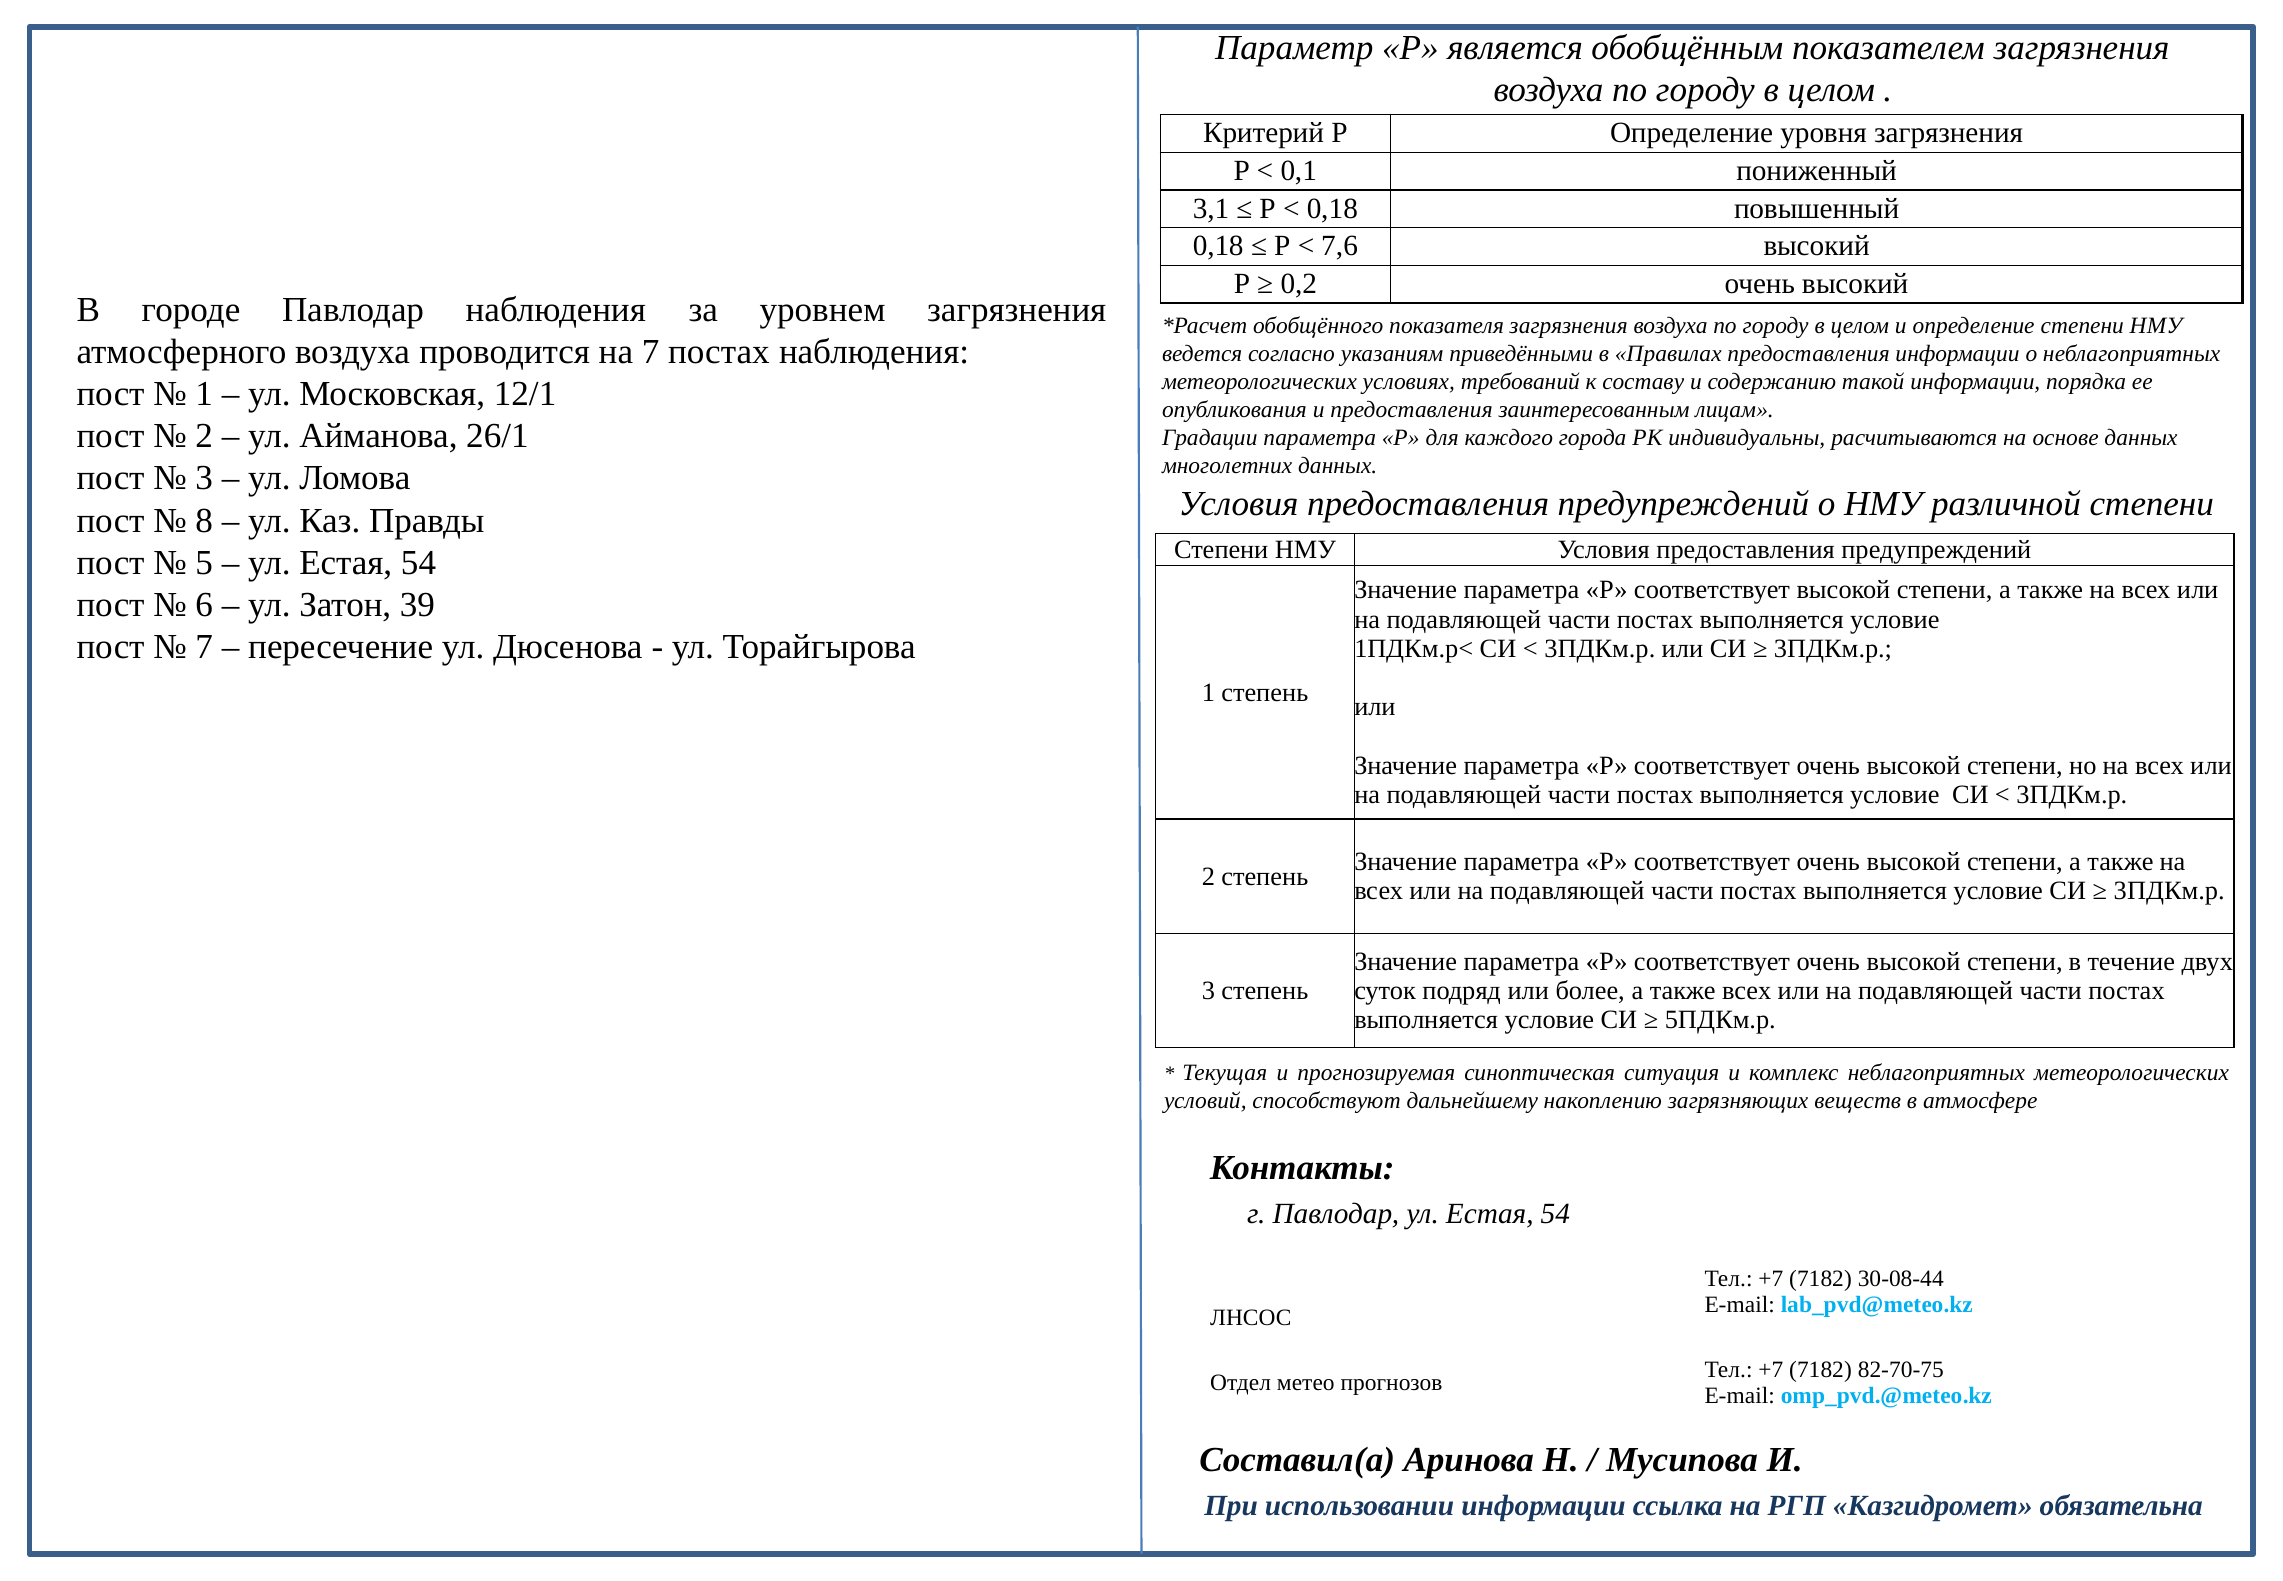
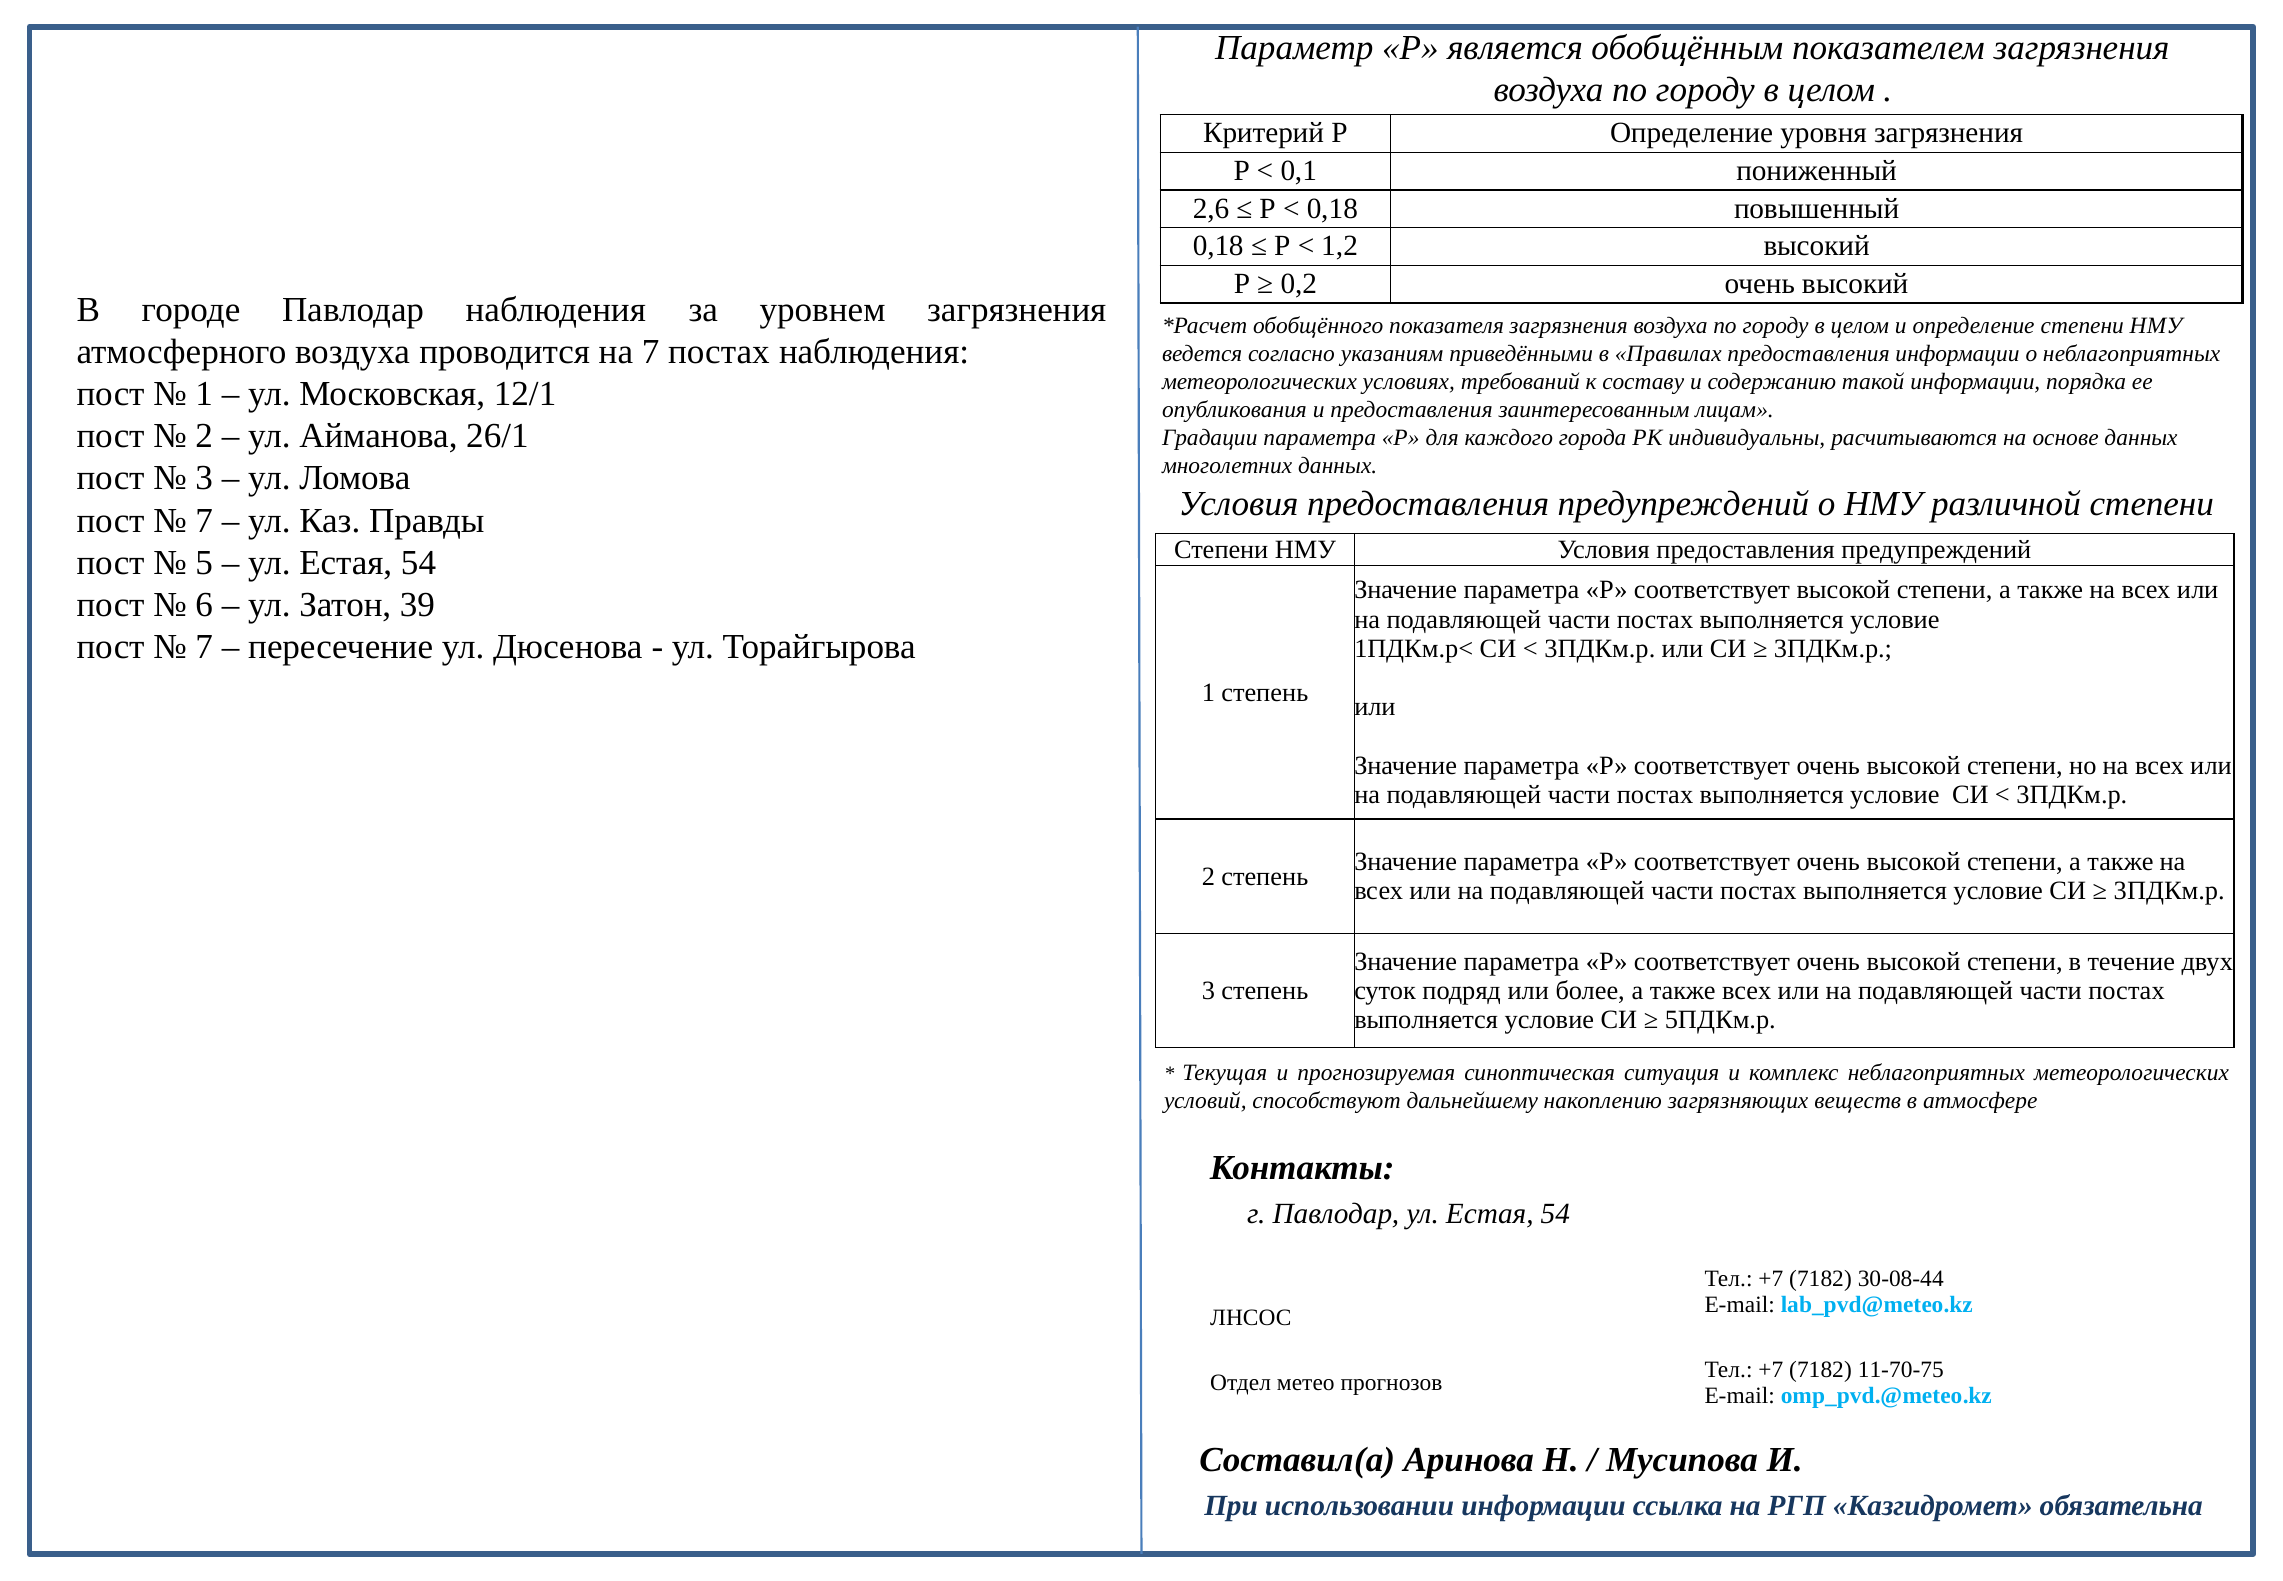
3,1: 3,1 -> 2,6
7,6: 7,6 -> 1,2
8 at (204, 520): 8 -> 7
82-70-75: 82-70-75 -> 11-70-75
